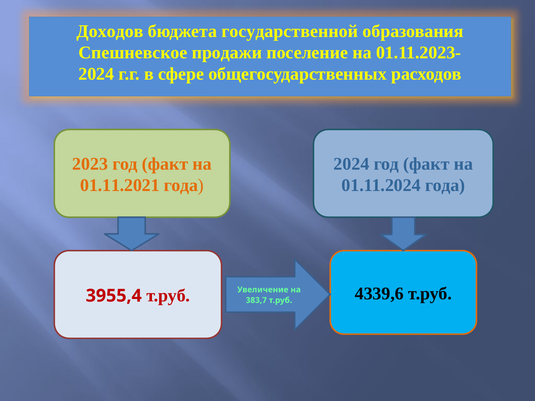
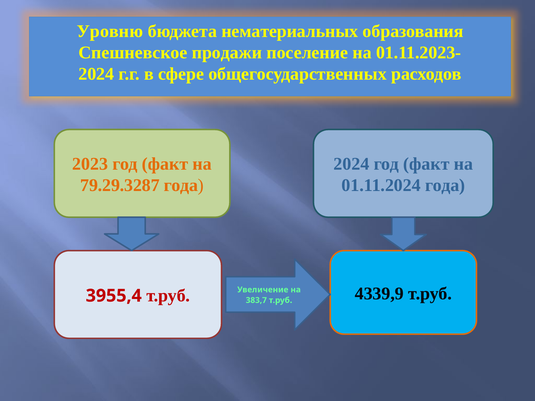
Доходов: Доходов -> Уровню
государственной: государственной -> нематериальных
01.11.2021: 01.11.2021 -> 79.29.3287
4339,6: 4339,6 -> 4339,9
